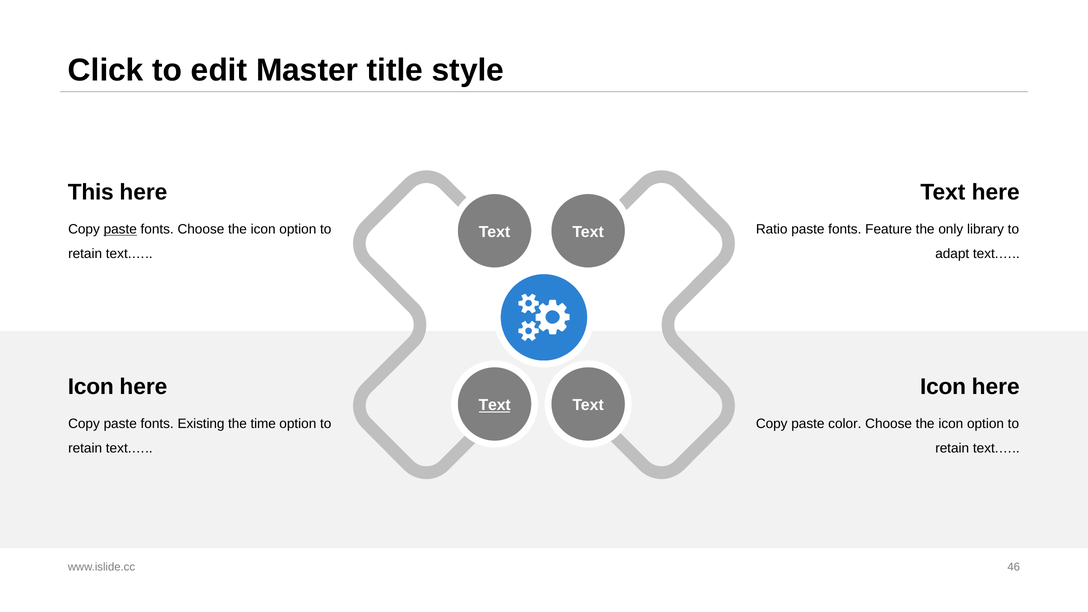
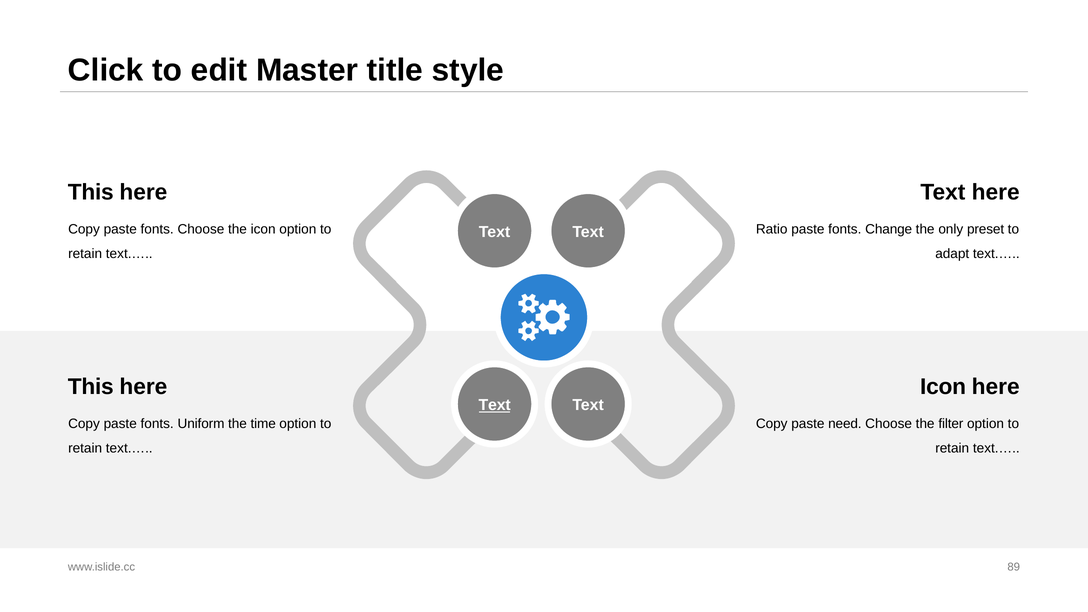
paste at (120, 229) underline: present -> none
Feature: Feature -> Change
library: library -> preset
Icon at (91, 387): Icon -> This
Existing: Existing -> Uniform
color: color -> need
icon at (951, 424): icon -> filter
46: 46 -> 89
